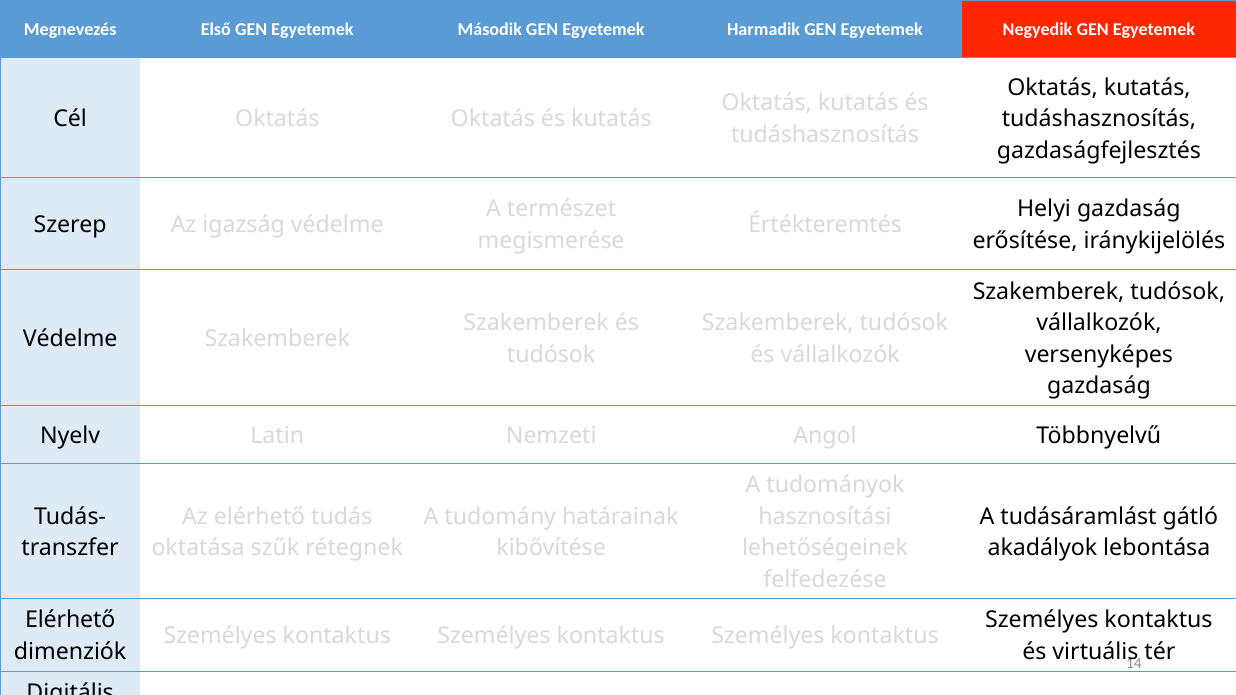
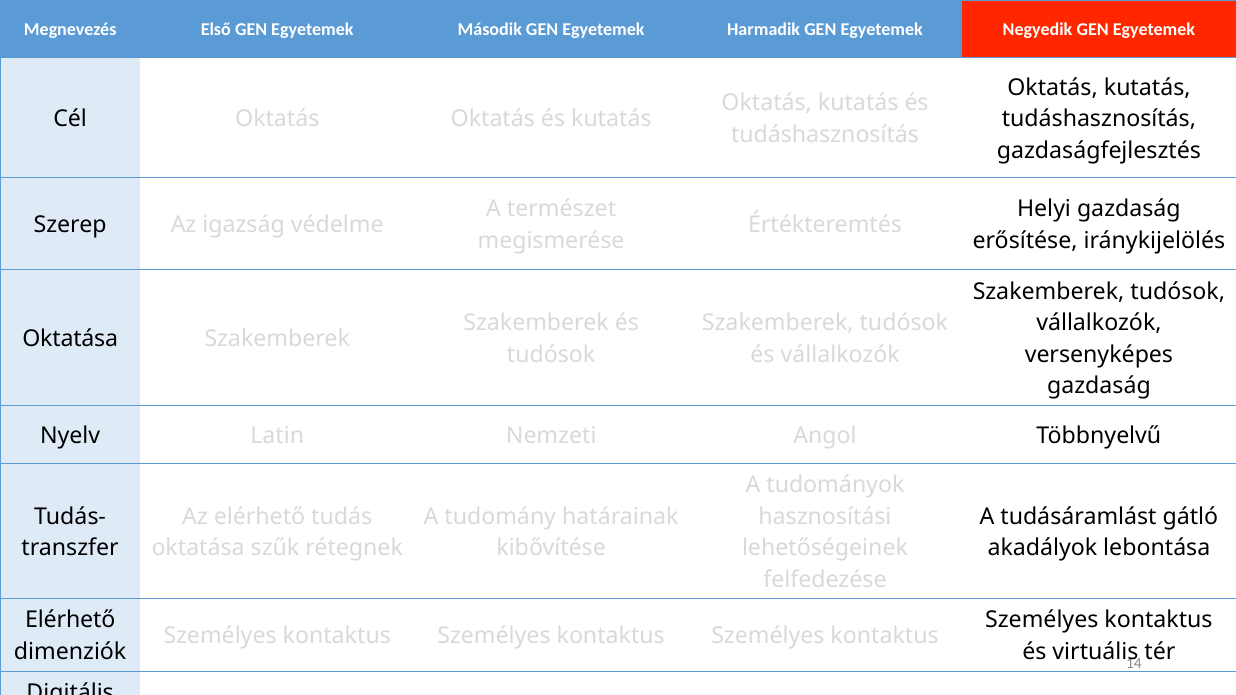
Védelme at (70, 339): Védelme -> Oktatása
